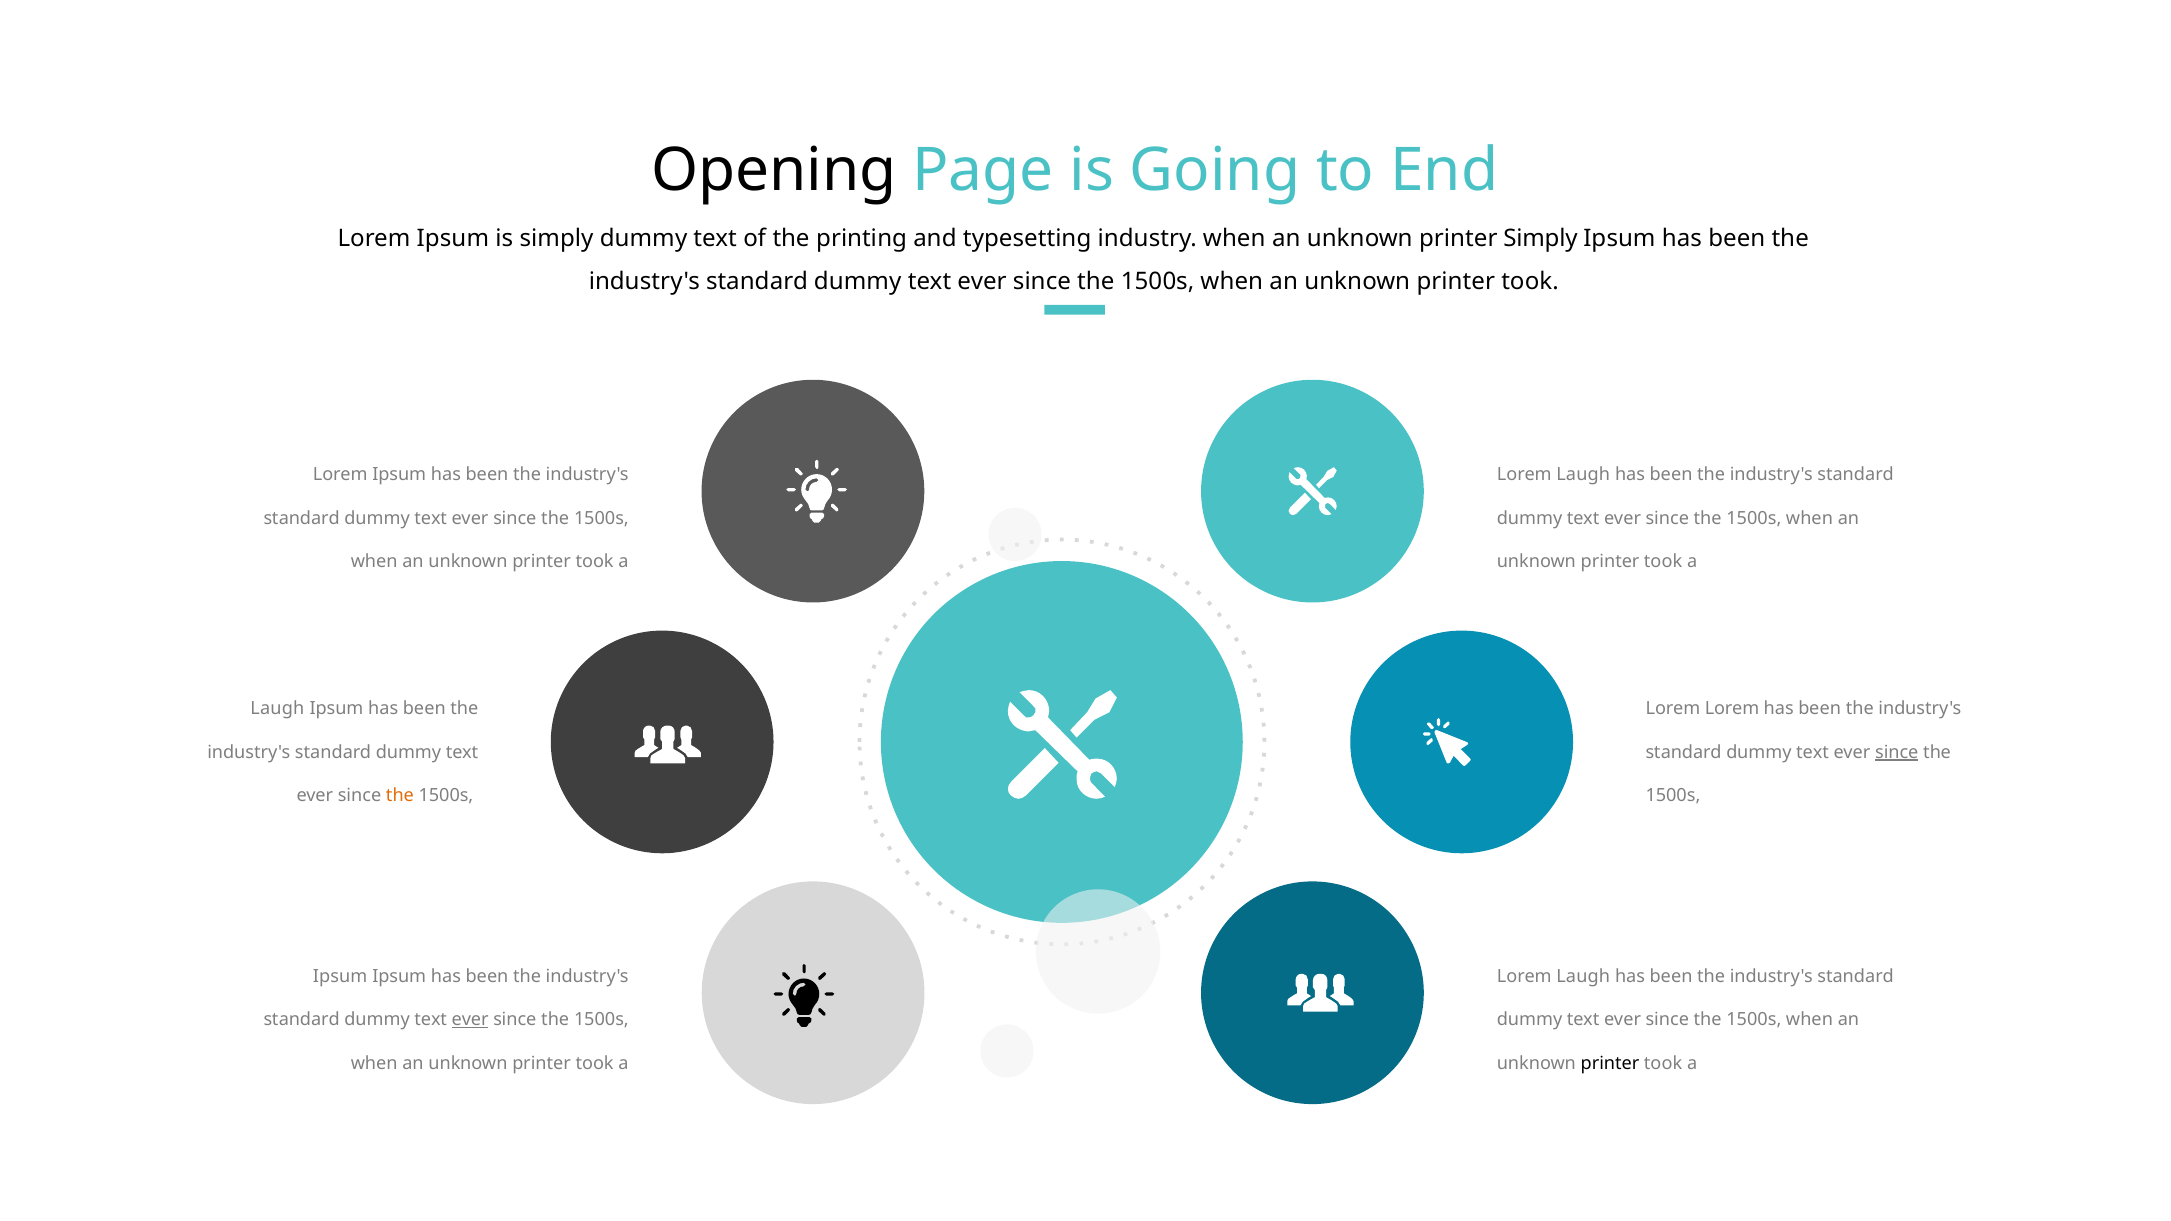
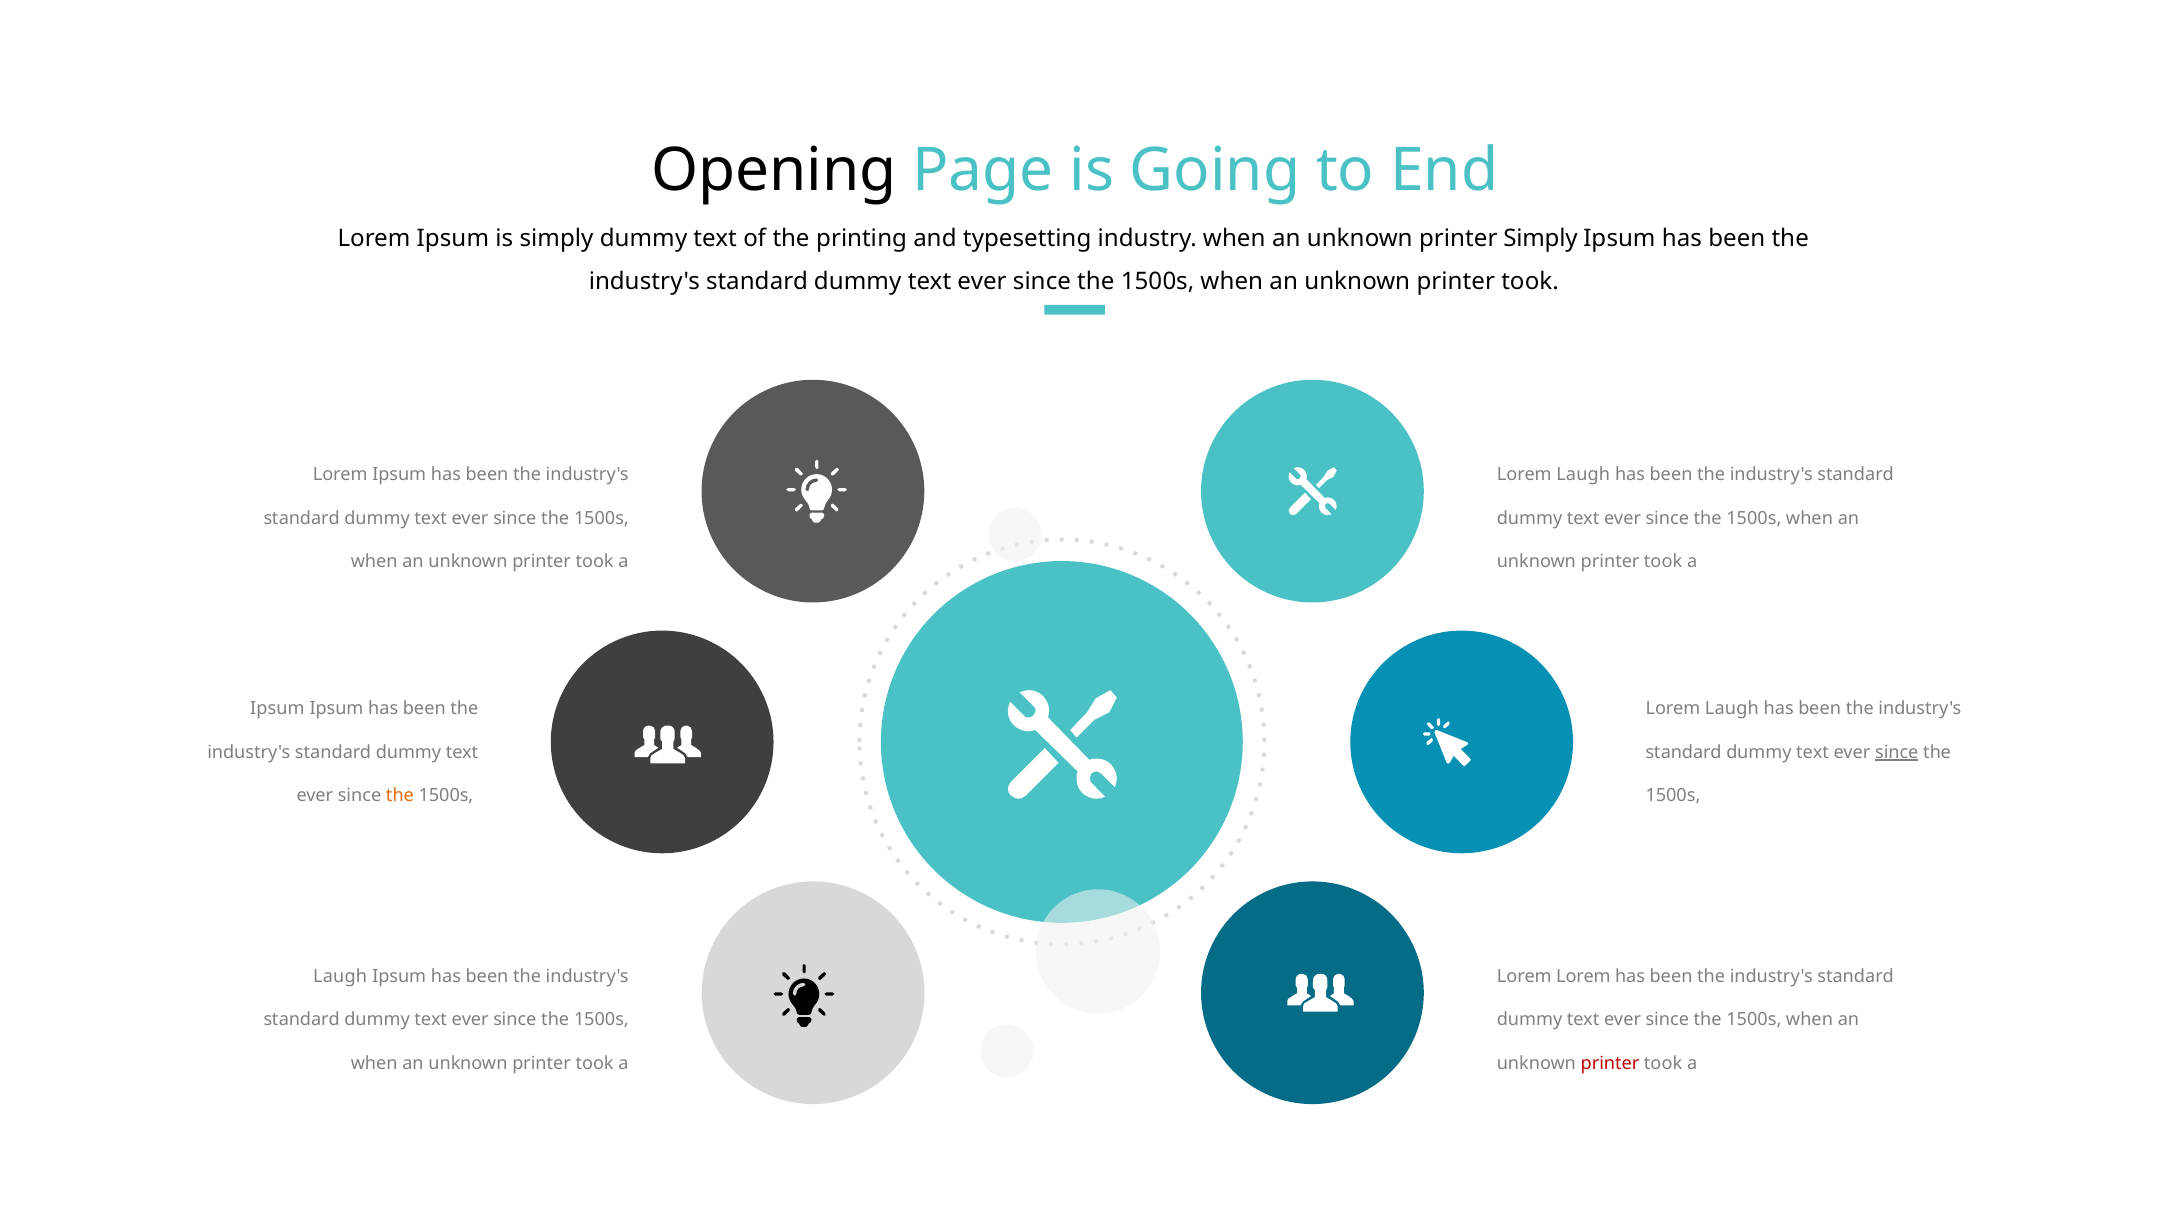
Laugh at (277, 709): Laugh -> Ipsum
Lorem at (1732, 709): Lorem -> Laugh
Ipsum at (340, 977): Ipsum -> Laugh
Laugh at (1583, 977): Laugh -> Lorem
ever at (470, 1020) underline: present -> none
printer at (1610, 1063) colour: black -> red
